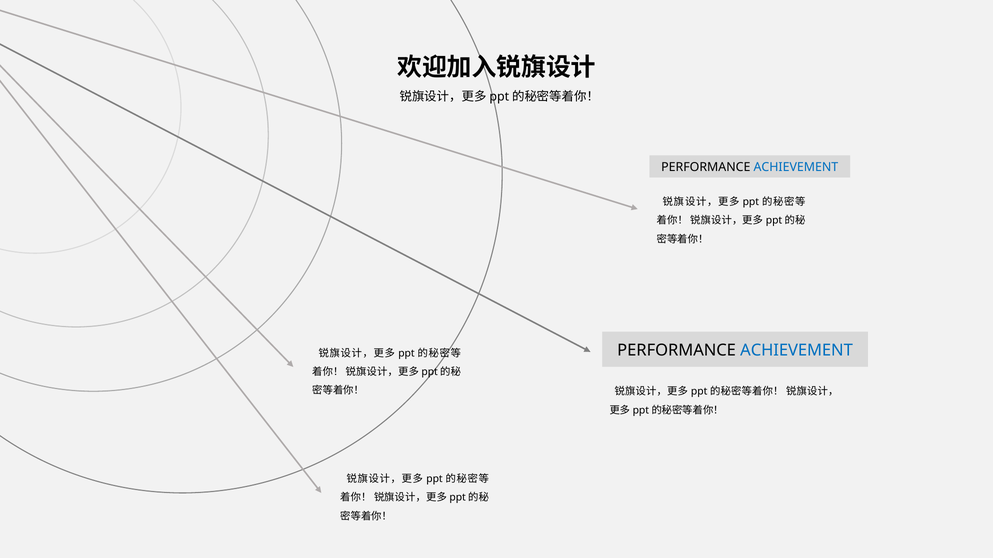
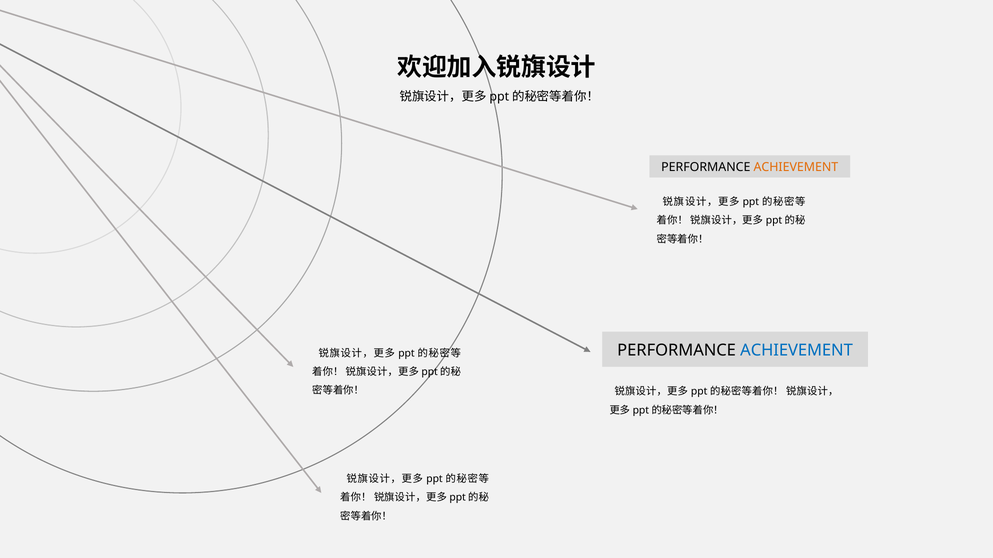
ACHIEVEMENT at (796, 167) colour: blue -> orange
